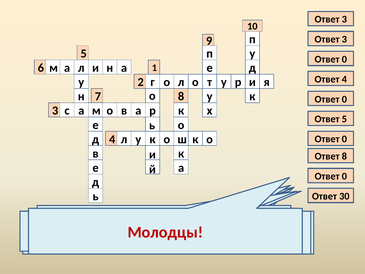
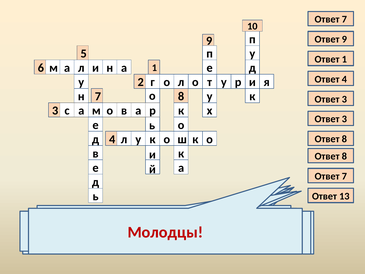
3 at (344, 19): 3 -> 7
3 at (344, 39): 3 -> 9
0 at (344, 59): 0 -> 1
0 at (344, 99): 0 -> 3
5 at (344, 119): 5 -> 3
0 at (344, 139): 0 -> 8
0 at (344, 176): 0 -> 7
30: 30 -> 13
